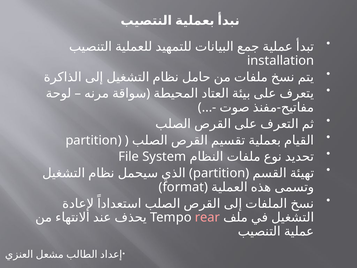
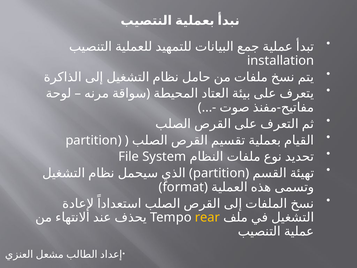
rear colour: pink -> yellow
